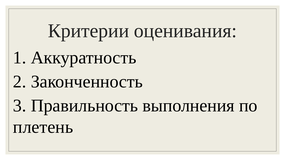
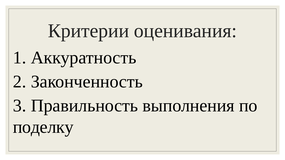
плетень: плетень -> поделку
